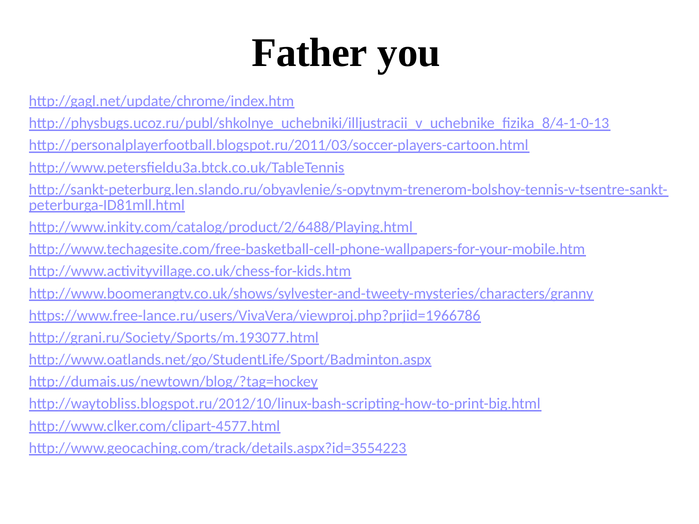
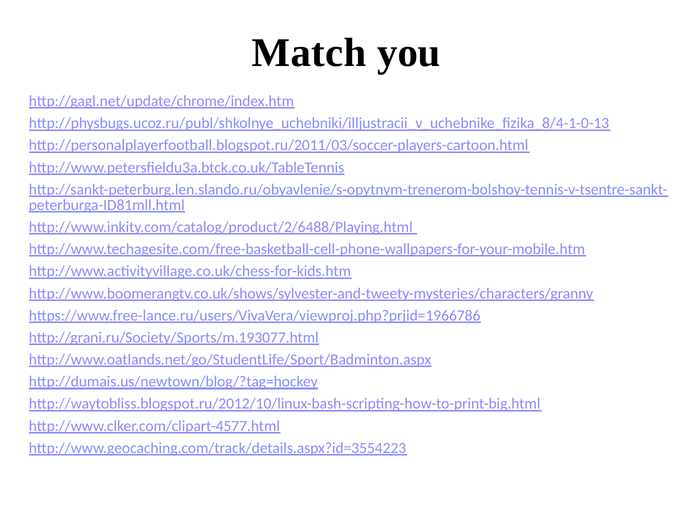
Father: Father -> Match
